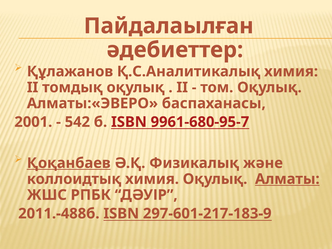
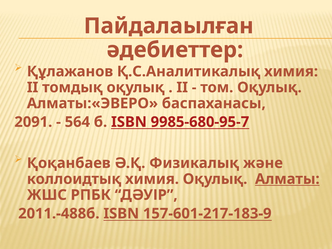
2001: 2001 -> 2091
542: 542 -> 564
9961-680-95-7: 9961-680-95-7 -> 9985-680-95-7
Қоқанбаев underline: present -> none
297-601-217-183-9: 297-601-217-183-9 -> 157-601-217-183-9
